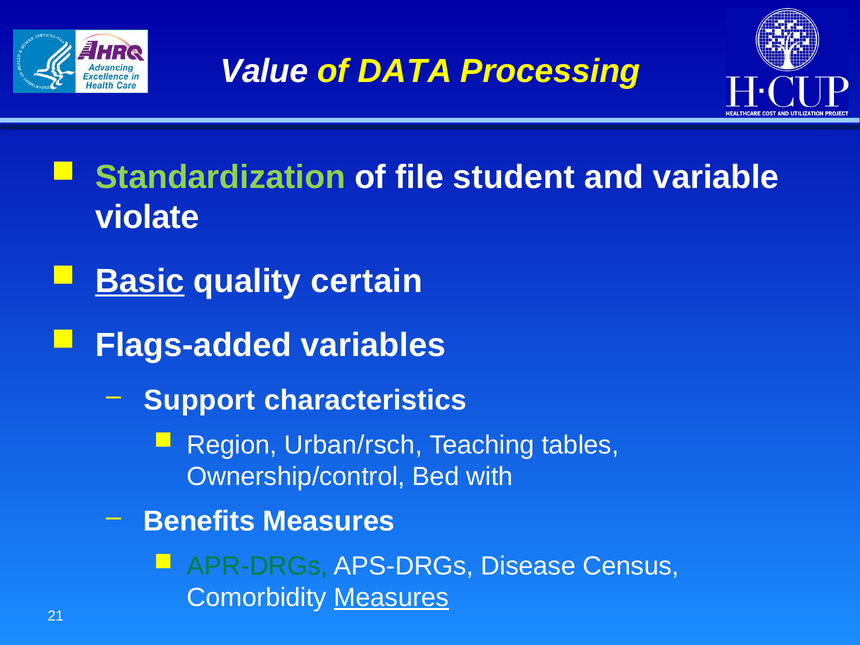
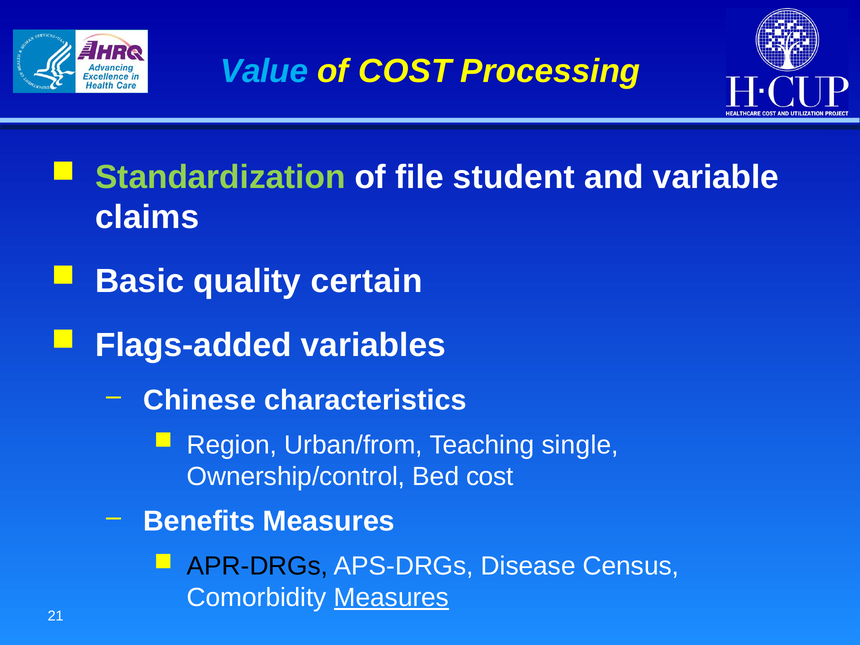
Value colour: white -> light blue
of DATA: DATA -> COST
violate: violate -> claims
Basic underline: present -> none
Support: Support -> Chinese
Urban/rsch: Urban/rsch -> Urban/from
tables: tables -> single
Bed with: with -> cost
APR-DRGs colour: green -> black
